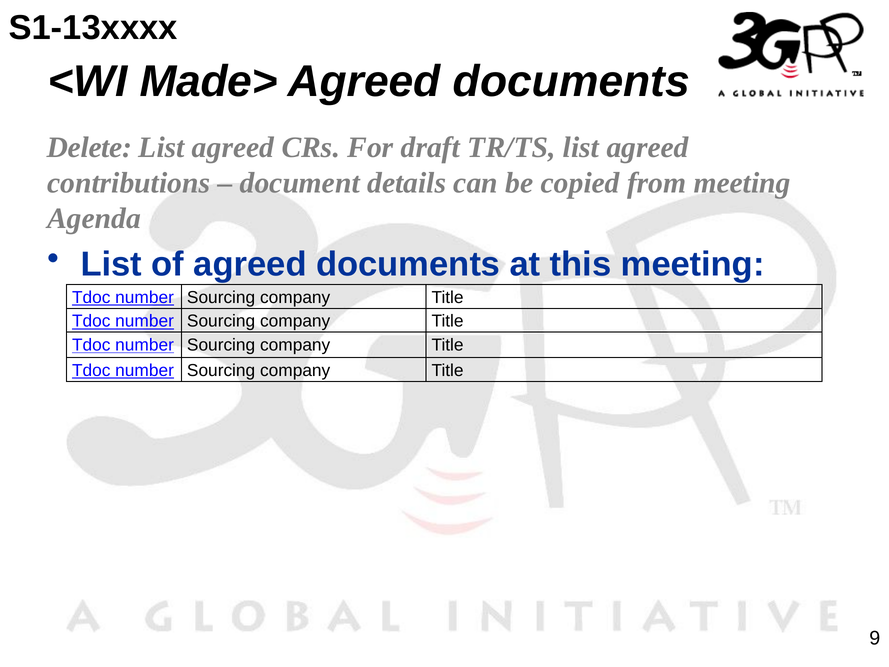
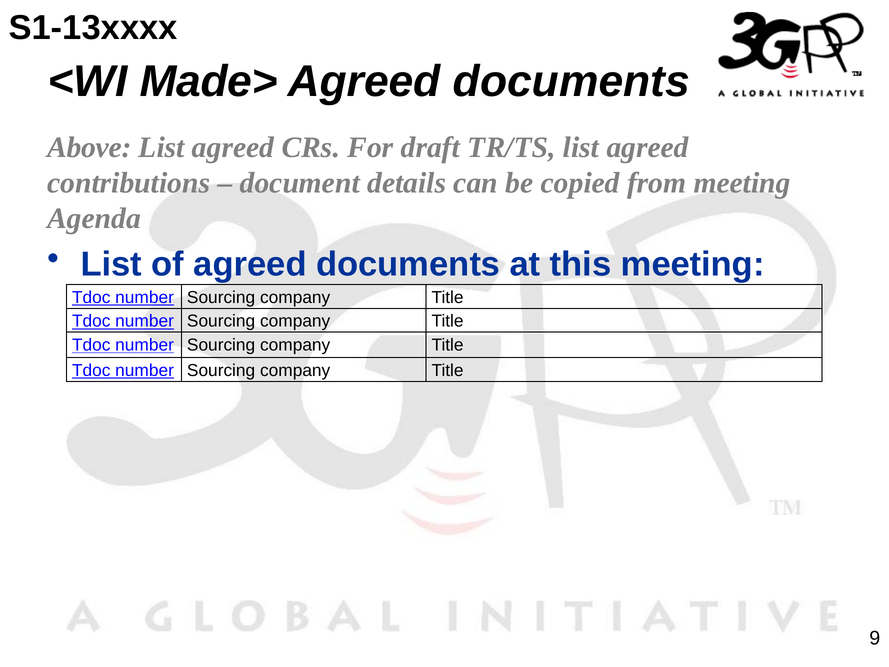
Delete: Delete -> Above
